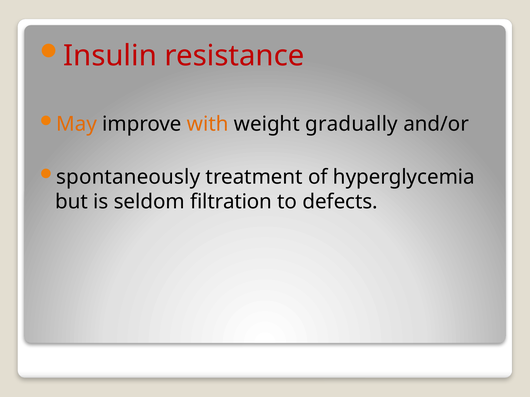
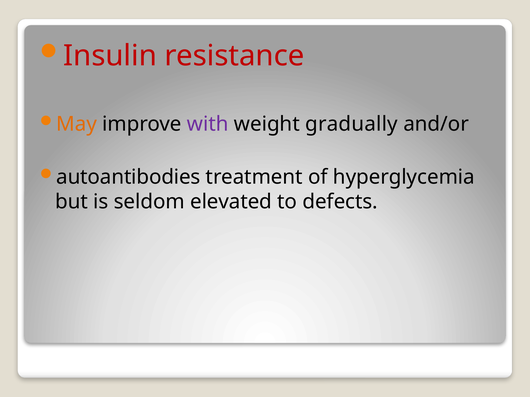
with colour: orange -> purple
spontaneously: spontaneously -> autoantibodies
filtration: filtration -> elevated
